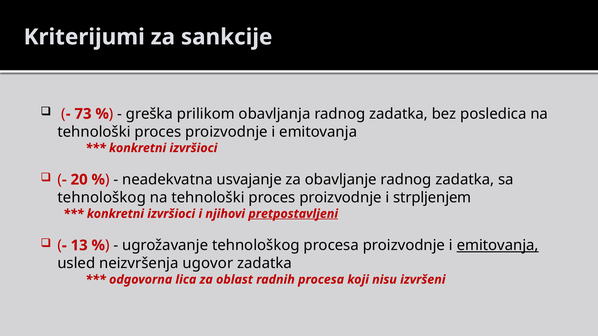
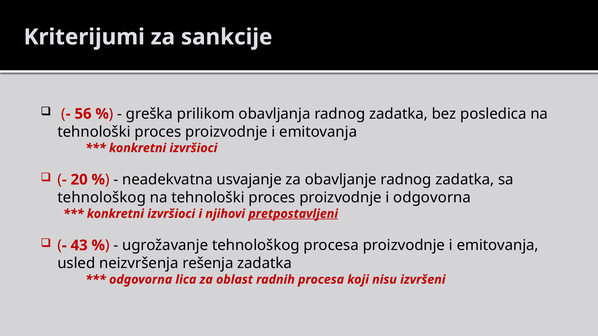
73: 73 -> 56
i strpljenjem: strpljenjem -> odgovorna
13: 13 -> 43
emitovanja at (498, 246) underline: present -> none
ugovor: ugovor -> rešenja
